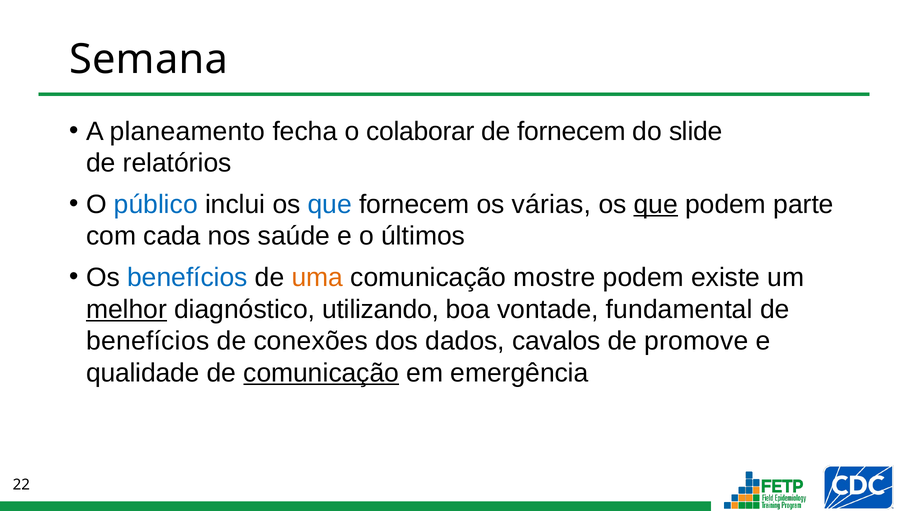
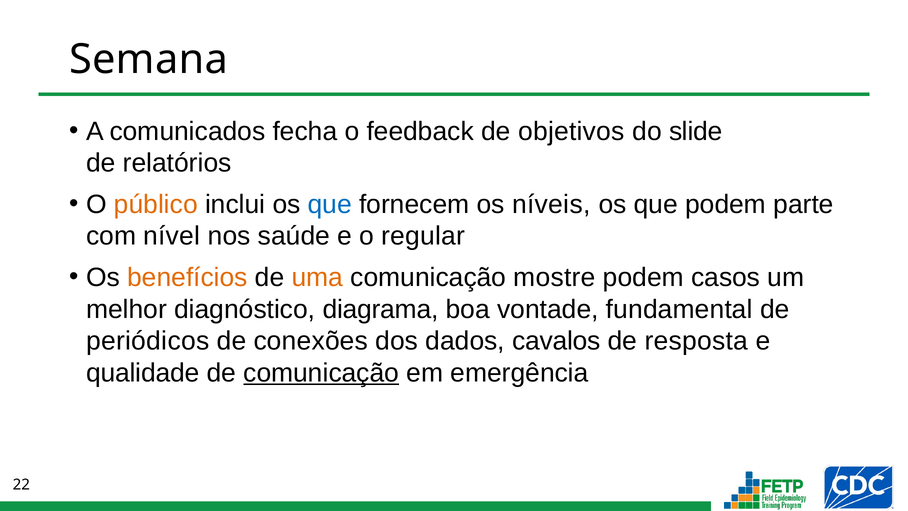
planeamento: planeamento -> comunicados
colaborar: colaborar -> feedback
de fornecem: fornecem -> objetivos
público colour: blue -> orange
várias: várias -> níveis
que at (656, 204) underline: present -> none
cada: cada -> nível
últimos: últimos -> regular
benefícios at (187, 277) colour: blue -> orange
existe: existe -> casos
melhor underline: present -> none
utilizando: utilizando -> diagrama
benefícios at (148, 341): benefícios -> periódicos
promove: promove -> resposta
